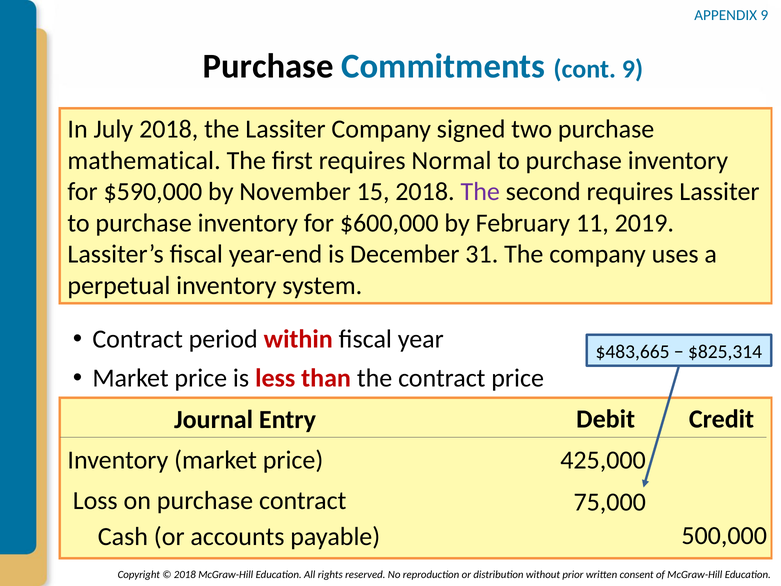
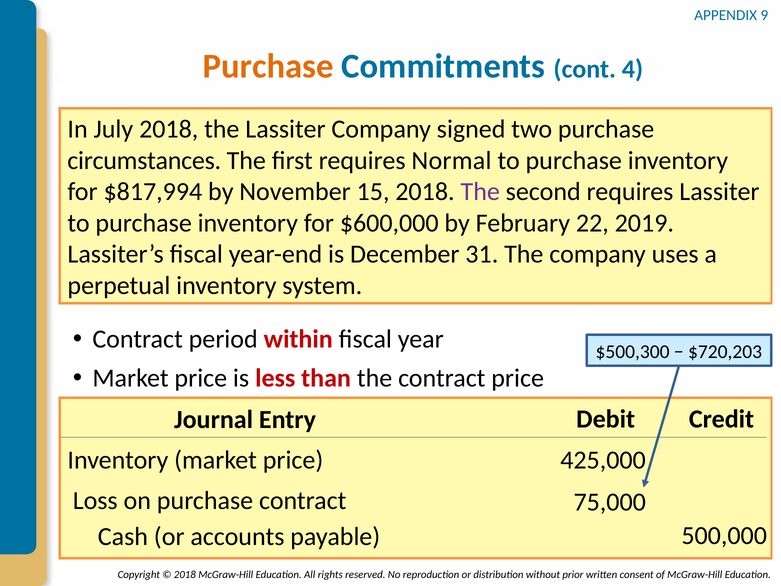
Purchase at (268, 66) colour: black -> orange
cont 9: 9 -> 4
mathematical: mathematical -> circumstances
$590,000: $590,000 -> $817,994
11: 11 -> 22
$483,665: $483,665 -> $500,300
$825,314: $825,314 -> $720,203
